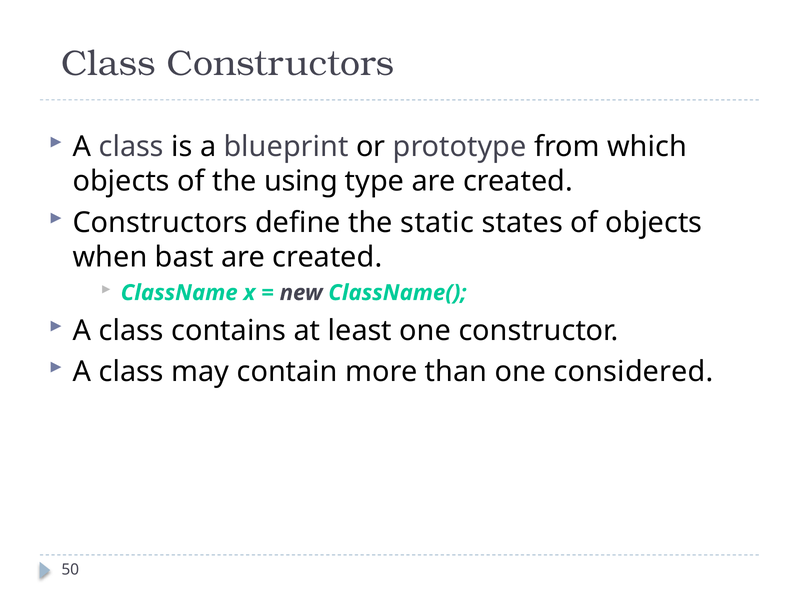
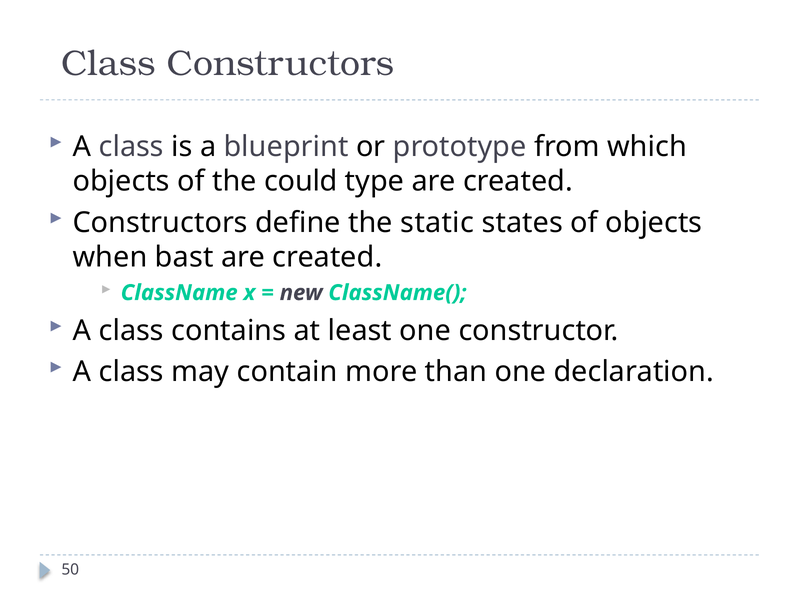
using: using -> could
considered: considered -> declaration
